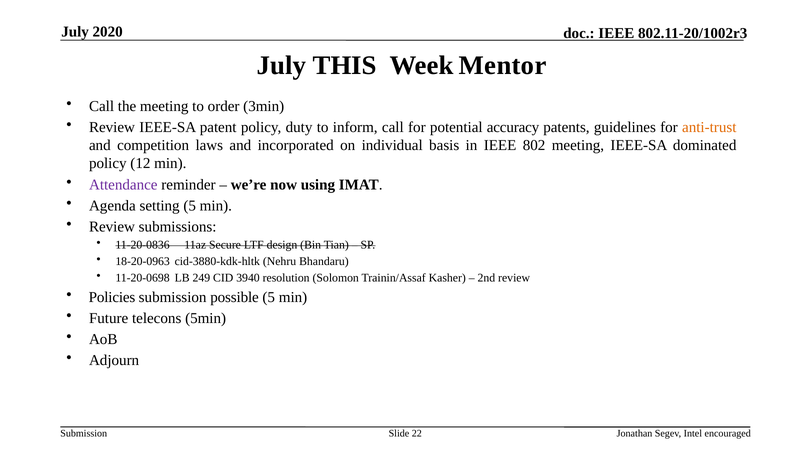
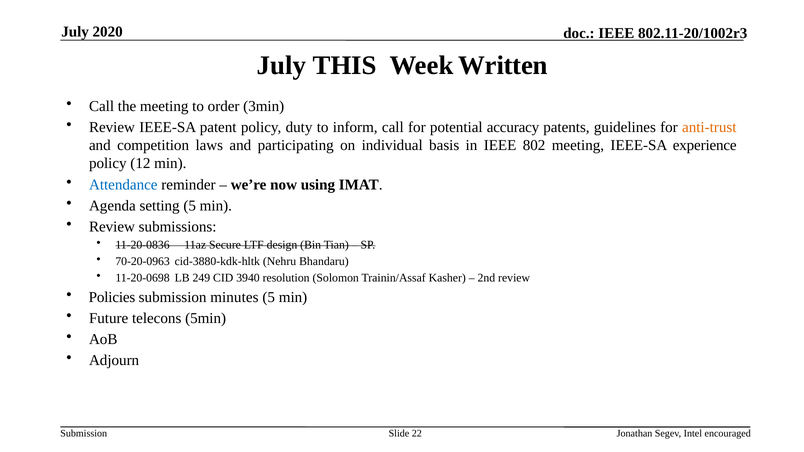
Mentor: Mentor -> Written
incorporated: incorporated -> participating
dominated: dominated -> experience
Attendance colour: purple -> blue
18-20-0963: 18-20-0963 -> 70-20-0963
possible: possible -> minutes
